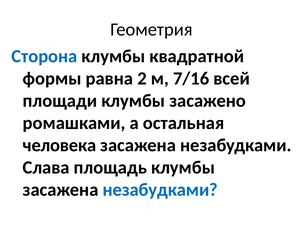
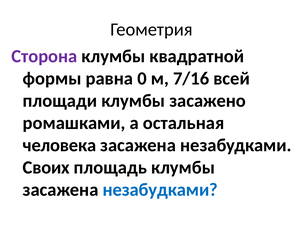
Сторона colour: blue -> purple
2: 2 -> 0
Слава: Слава -> Своих
